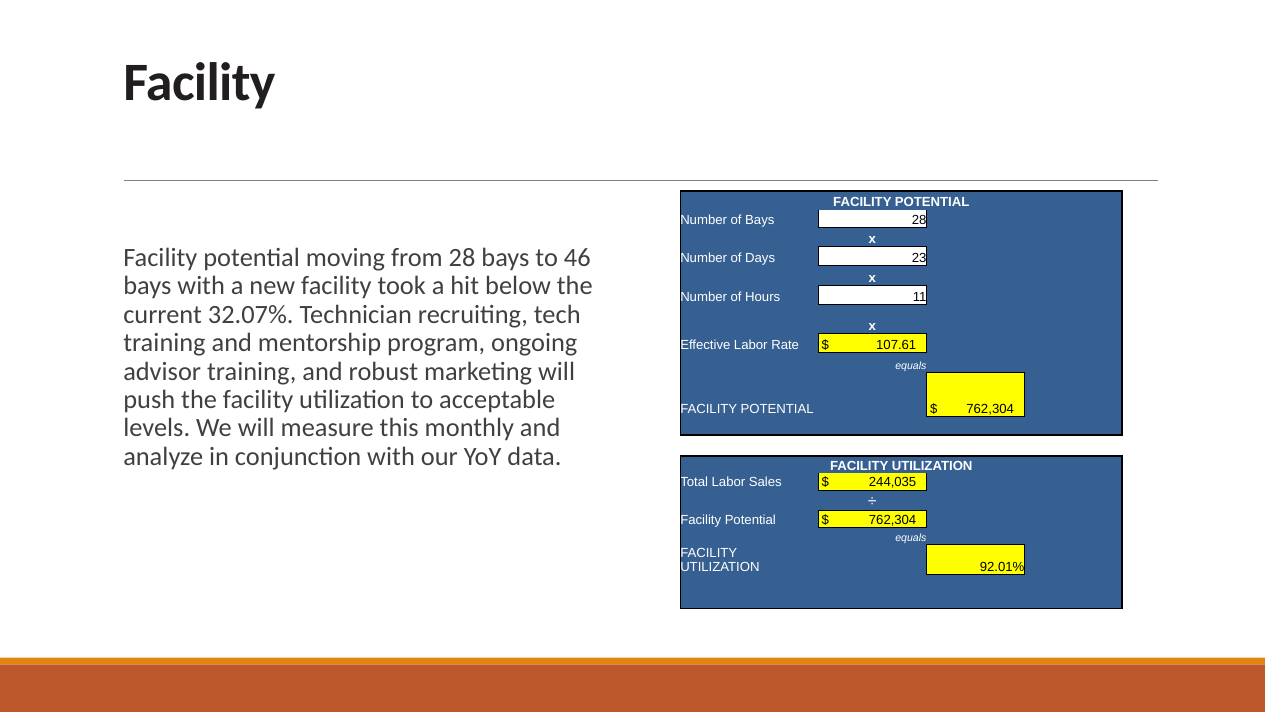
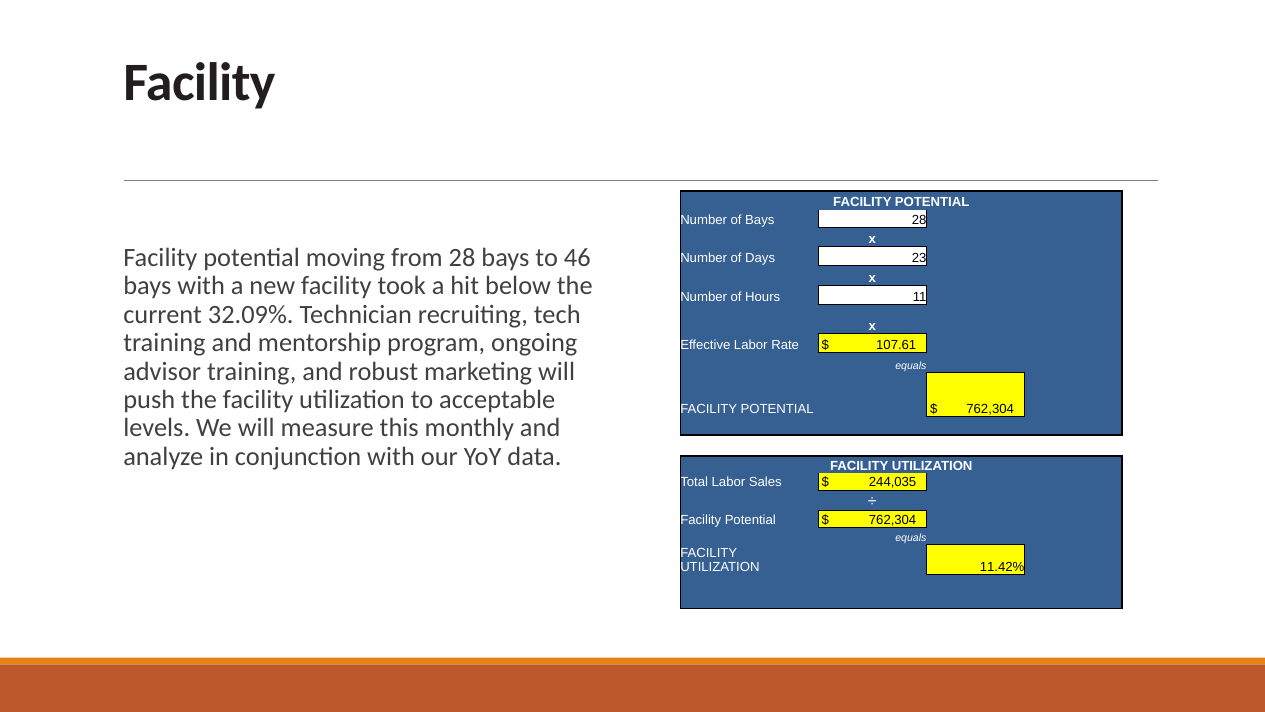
32.07%: 32.07% -> 32.09%
92.01%: 92.01% -> 11.42%
